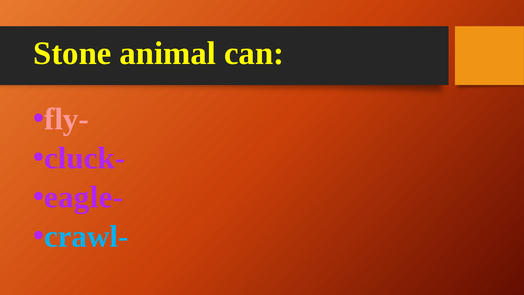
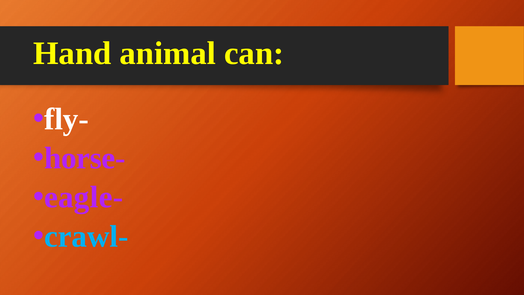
Stone: Stone -> Hand
fly- colour: pink -> white
cluck-: cluck- -> horse-
